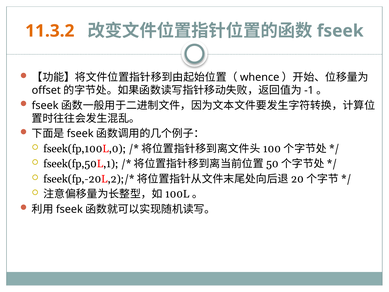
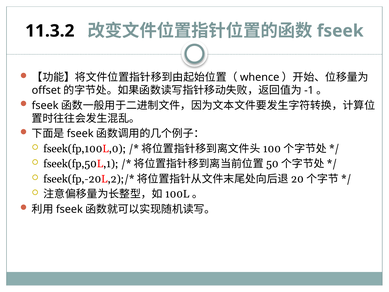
11.3.2 colour: orange -> black
